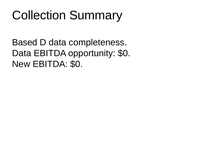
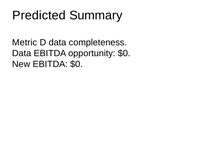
Collection: Collection -> Predicted
Based: Based -> Metric
